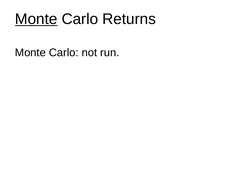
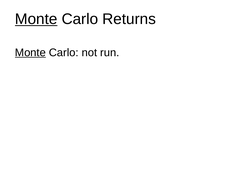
Monte at (30, 52) underline: none -> present
